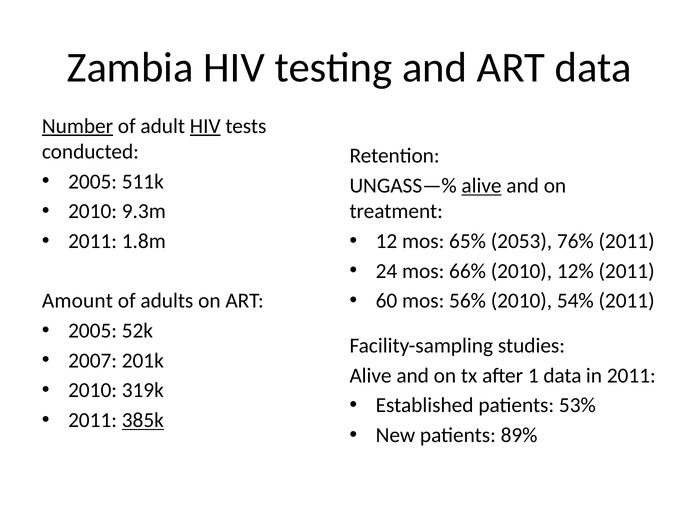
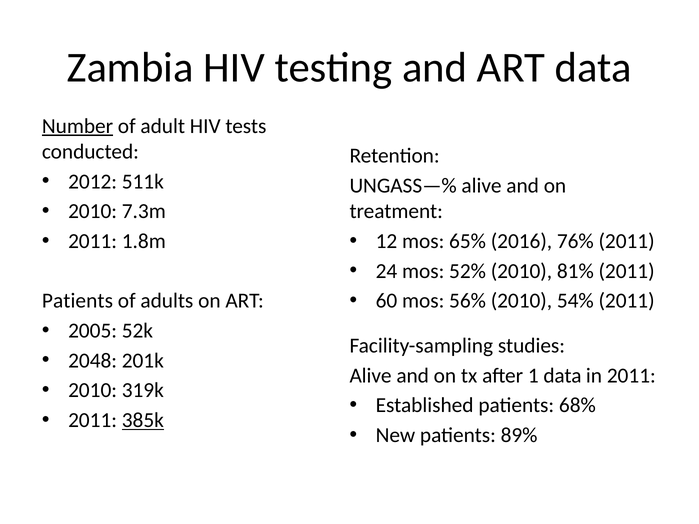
HIV at (205, 126) underline: present -> none
2005 at (93, 182): 2005 -> 2012
alive at (482, 186) underline: present -> none
9.3m: 9.3m -> 7.3m
2053: 2053 -> 2016
66%: 66% -> 52%
12%: 12% -> 81%
Amount at (77, 301): Amount -> Patients
2007: 2007 -> 2048
53%: 53% -> 68%
